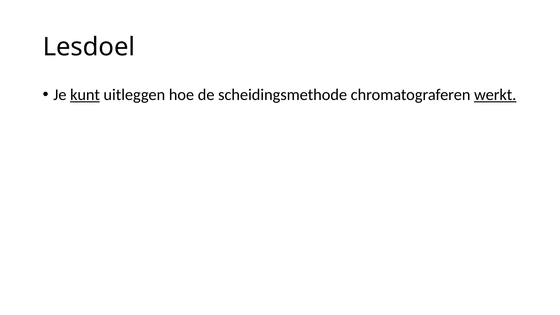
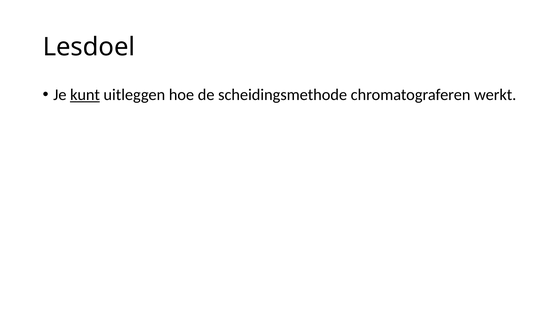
werkt underline: present -> none
